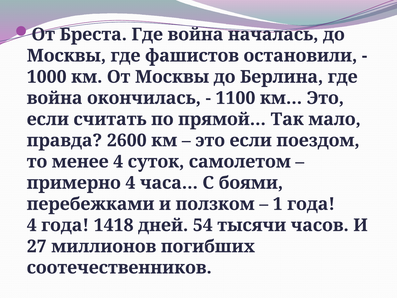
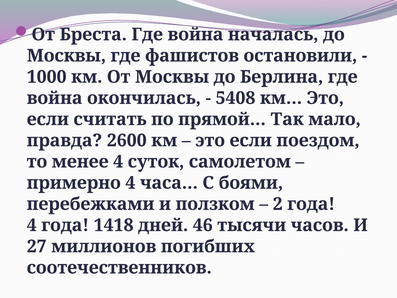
1100: 1100 -> 5408
1: 1 -> 2
54: 54 -> 46
